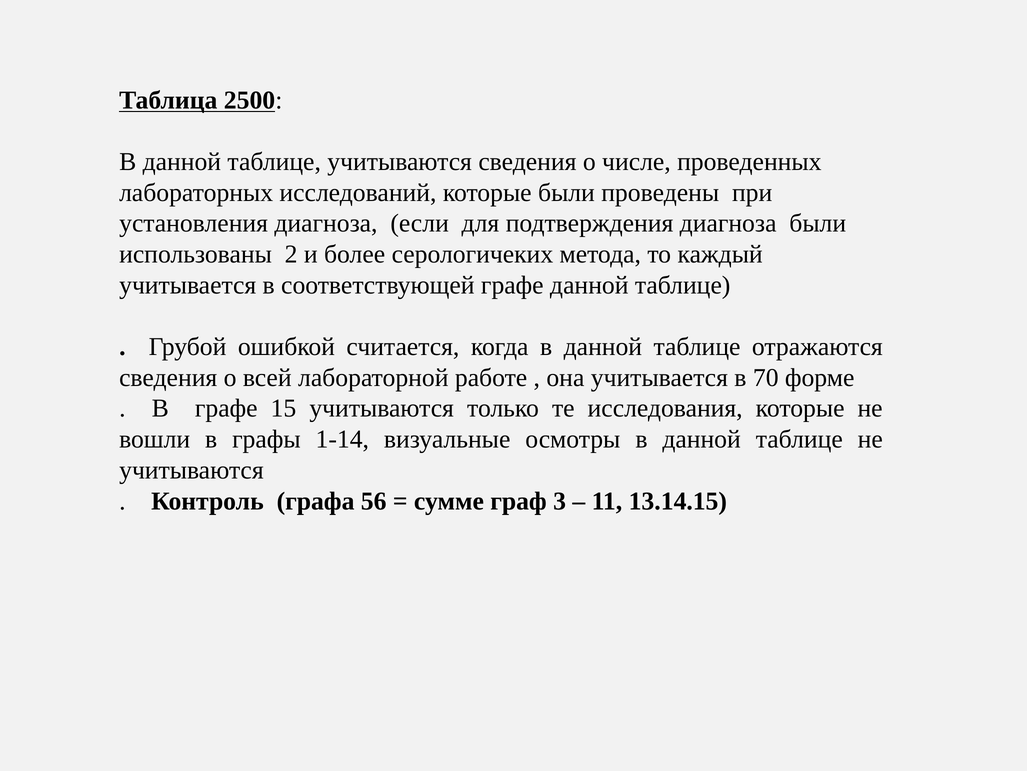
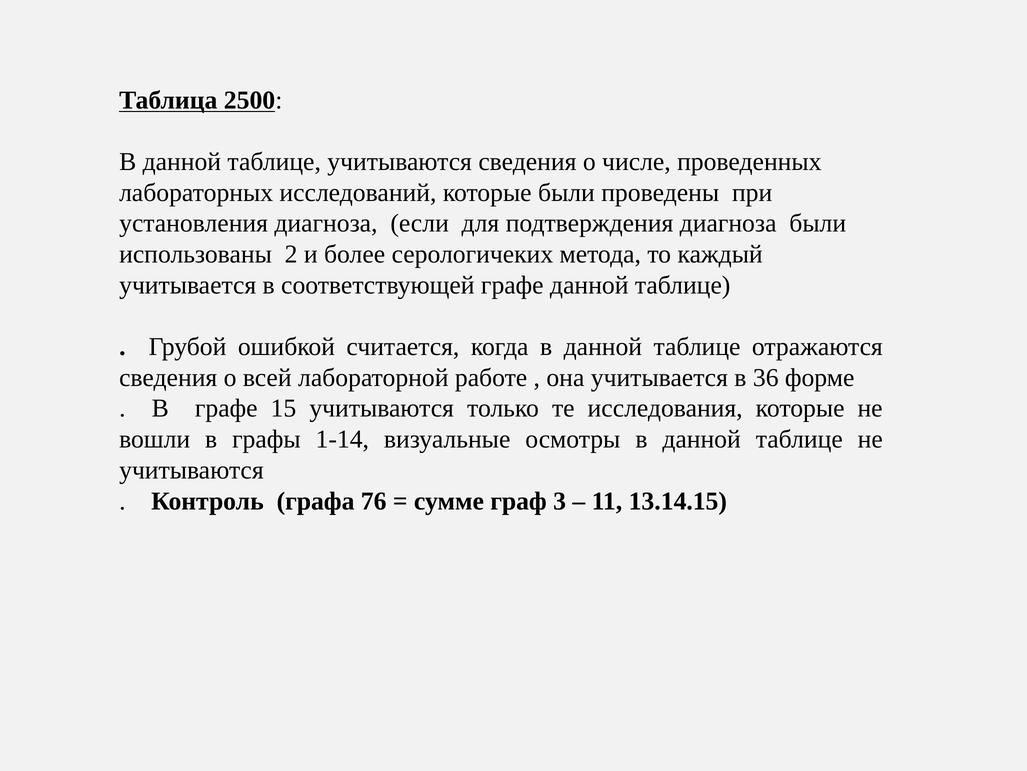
70: 70 -> 36
56: 56 -> 76
